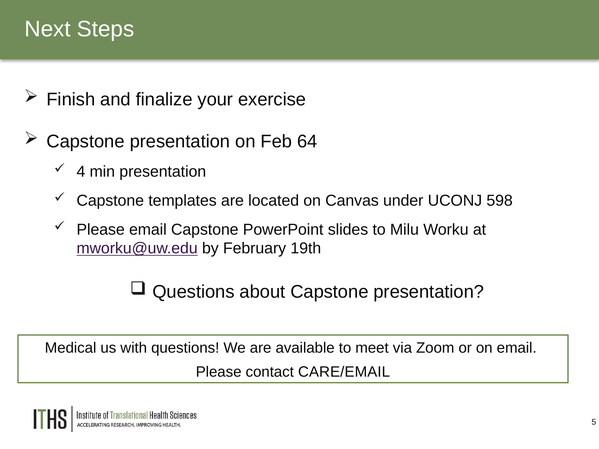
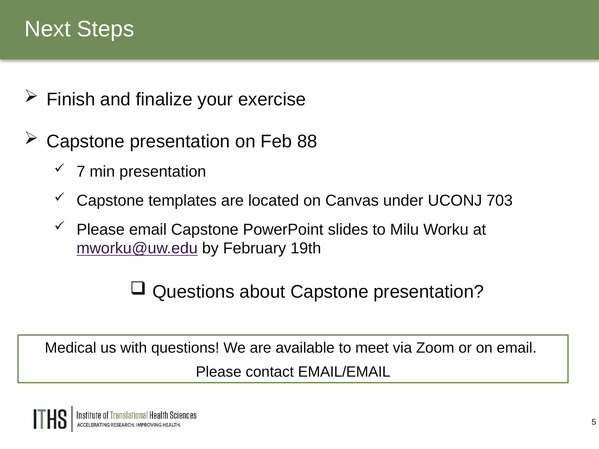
64: 64 -> 88
4: 4 -> 7
598: 598 -> 703
CARE/EMAIL: CARE/EMAIL -> EMAIL/EMAIL
